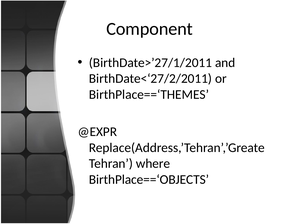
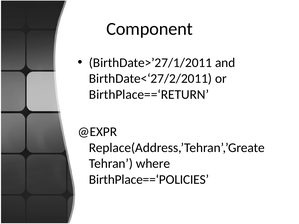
BirthPlace==‘THEMES: BirthPlace==‘THEMES -> BirthPlace==‘RETURN
BirthPlace==‘OBJECTS: BirthPlace==‘OBJECTS -> BirthPlace==‘POLICIES
